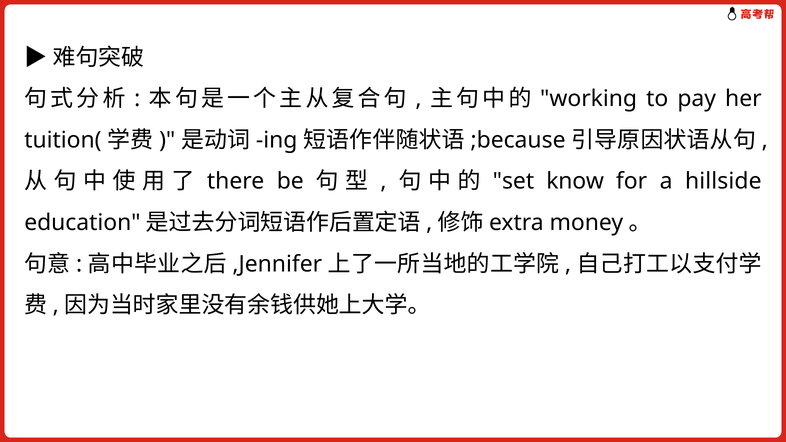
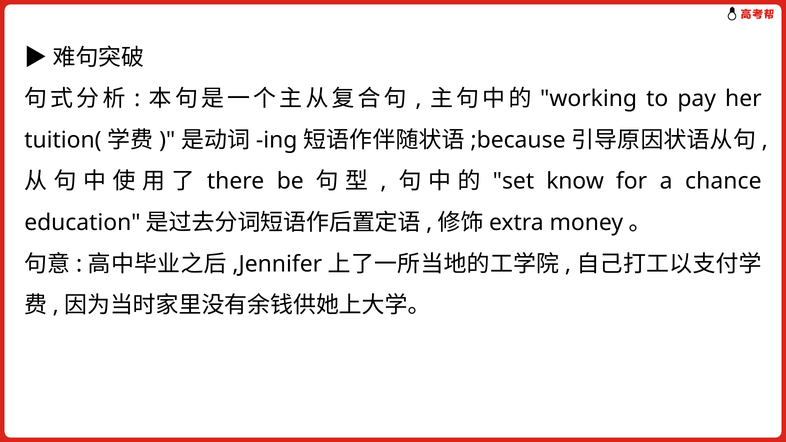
hillside: hillside -> chance
